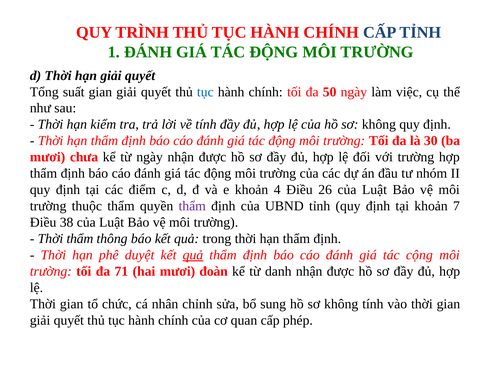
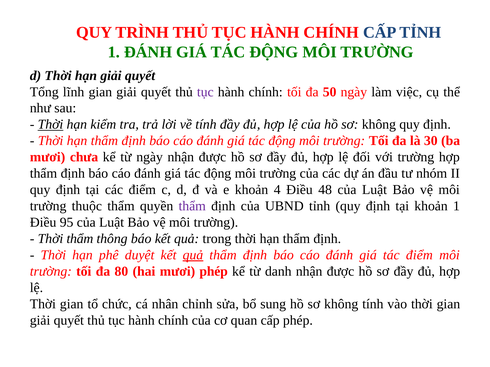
suất: suất -> lĩnh
tục at (205, 92) colour: blue -> purple
Thời at (51, 125) underline: none -> present
26: 26 -> 48
khoản 7: 7 -> 1
38: 38 -> 95
tác cộng: cộng -> điểm
71: 71 -> 80
mươi đoàn: đoàn -> phép
